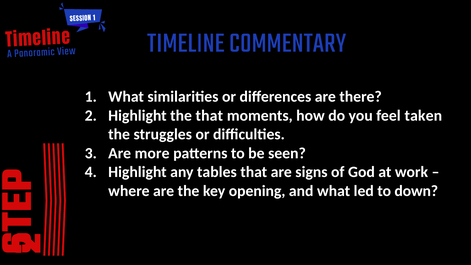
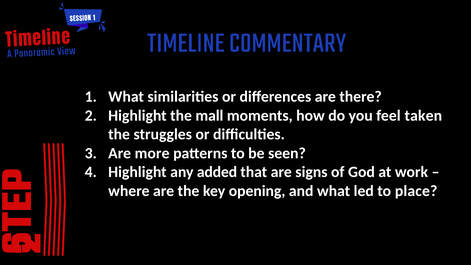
the that: that -> mall
tables: tables -> added
down: down -> place
